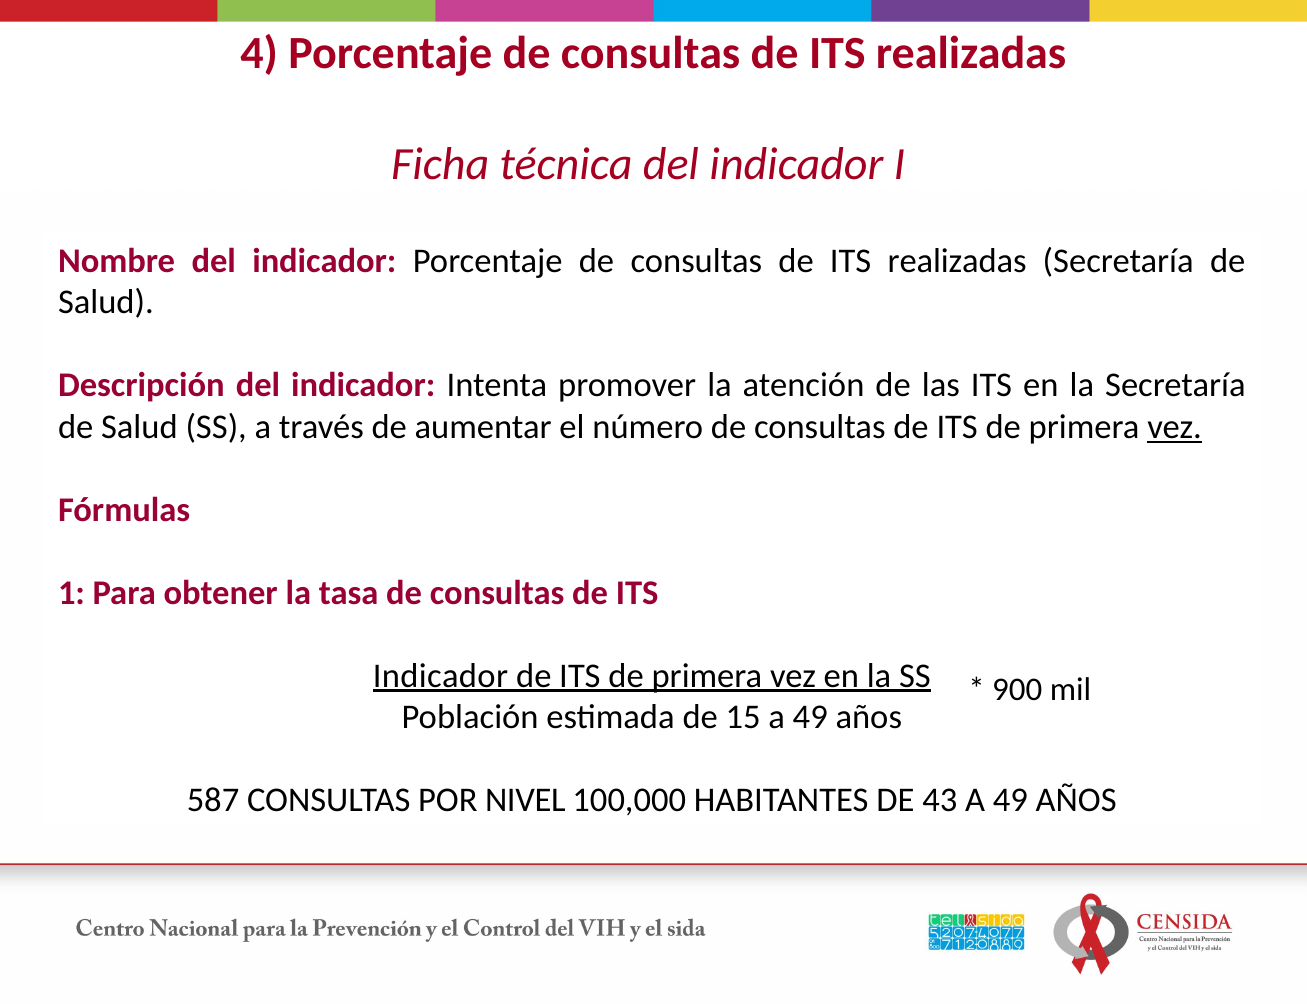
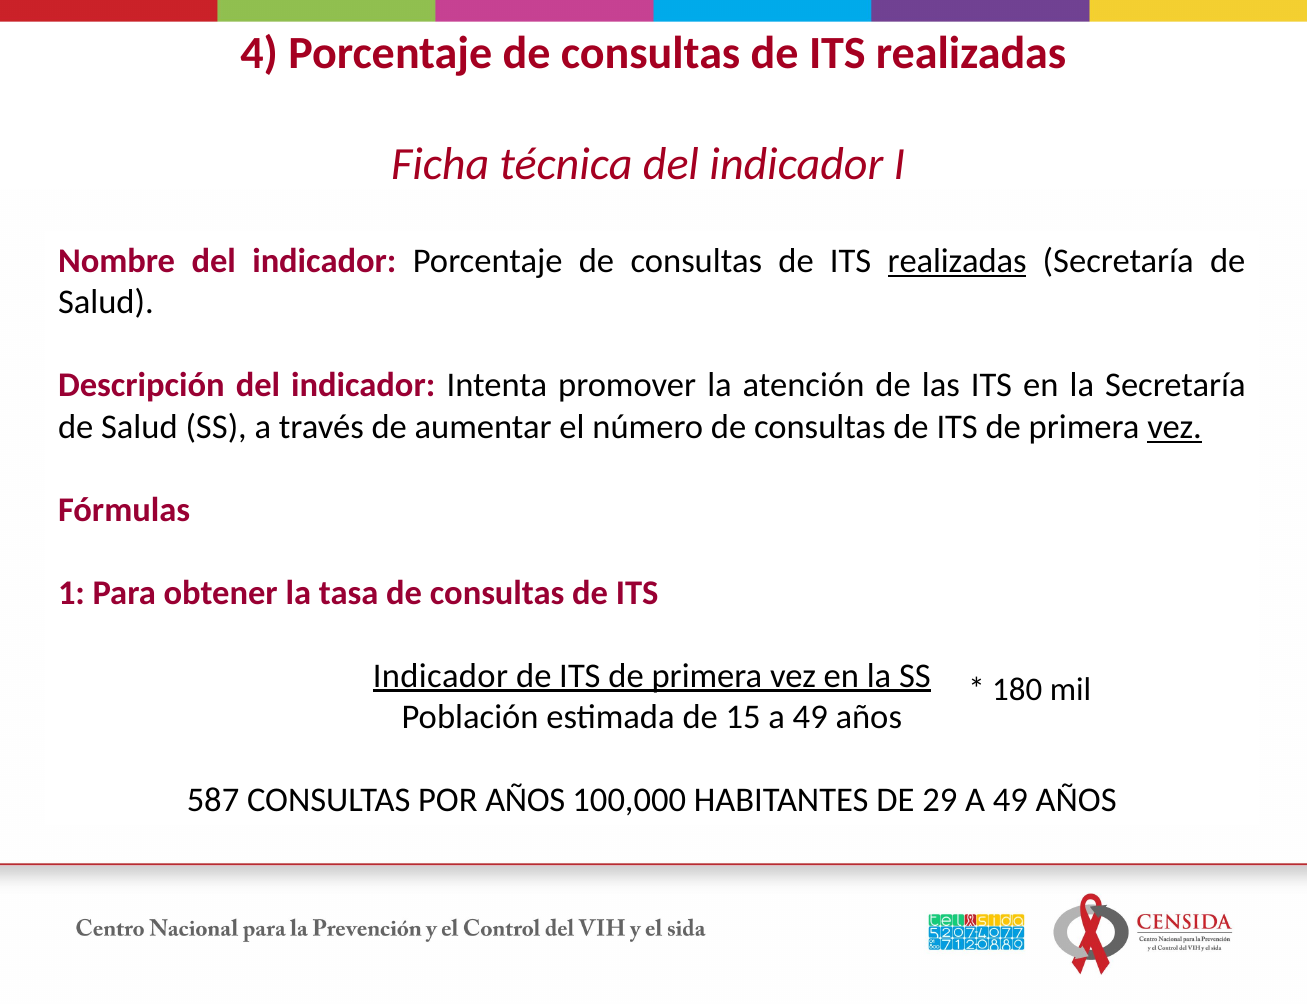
realizadas at (957, 261) underline: none -> present
900: 900 -> 180
POR NIVEL: NIVEL -> AÑOS
43: 43 -> 29
